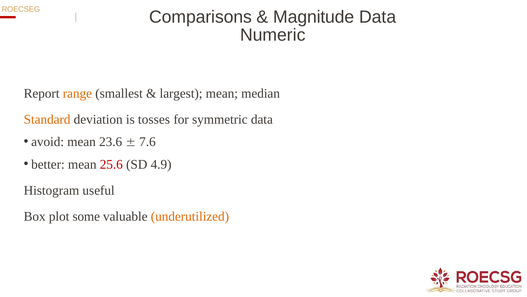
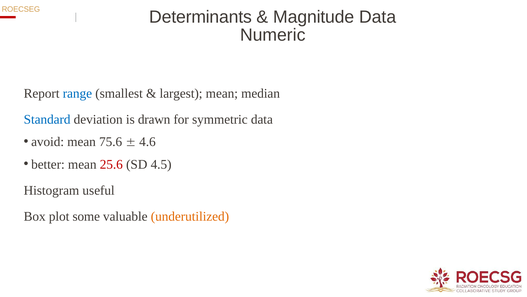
Comparisons: Comparisons -> Determinants
range colour: orange -> blue
Standard colour: orange -> blue
tosses: tosses -> drawn
23.6: 23.6 -> 75.6
7.6: 7.6 -> 4.6
4.9: 4.9 -> 4.5
